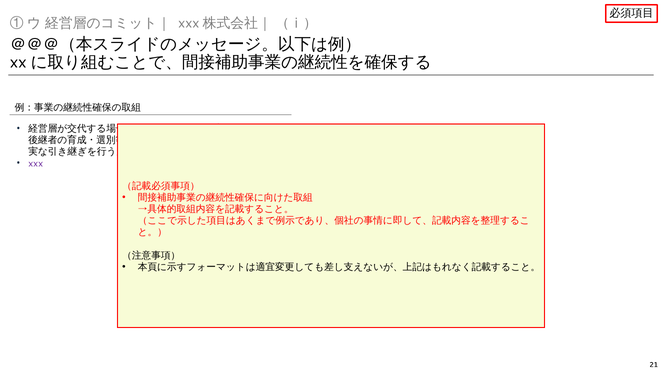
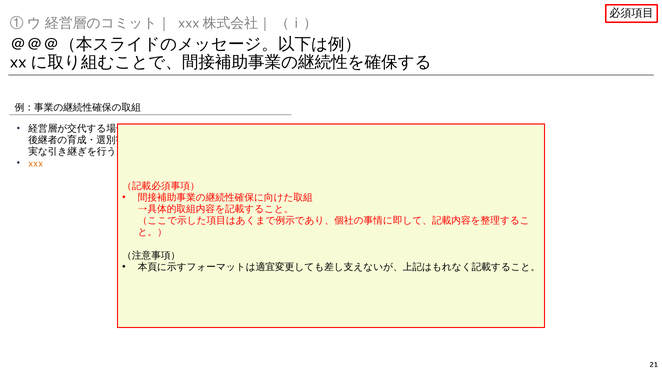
xxx colour: purple -> orange
